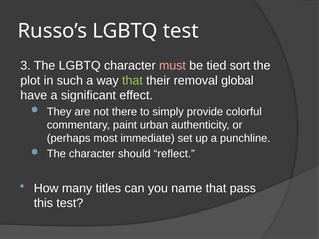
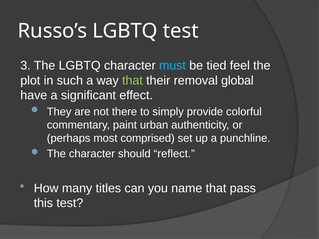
must colour: pink -> light blue
sort: sort -> feel
immediate: immediate -> comprised
